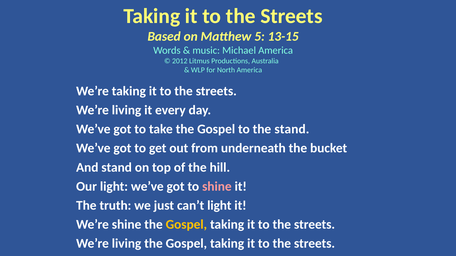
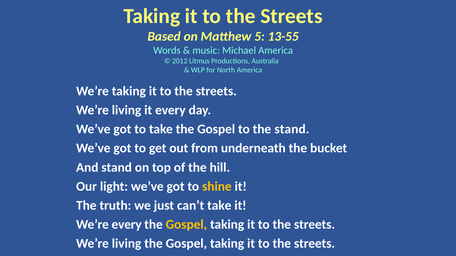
13-15: 13-15 -> 13-55
shine at (217, 187) colour: pink -> yellow
can’t light: light -> take
We’re shine: shine -> every
